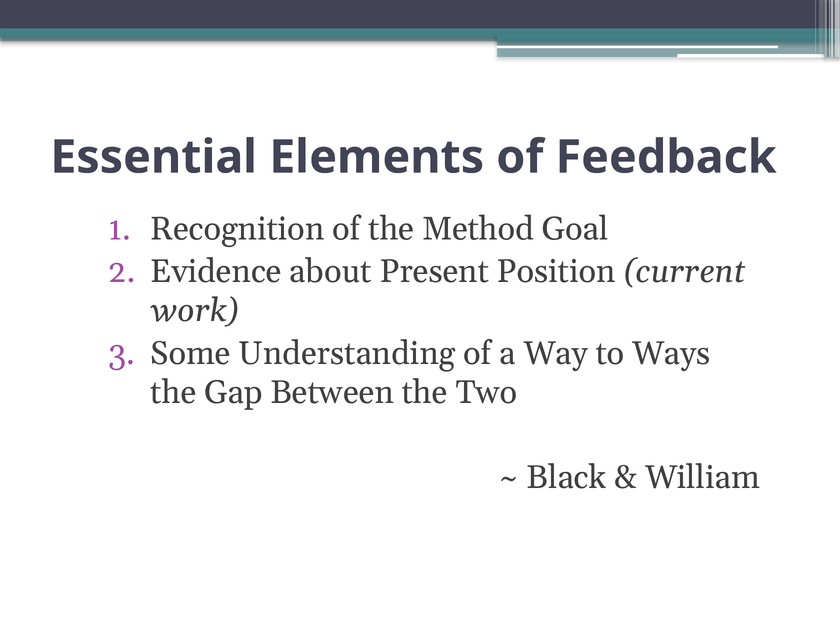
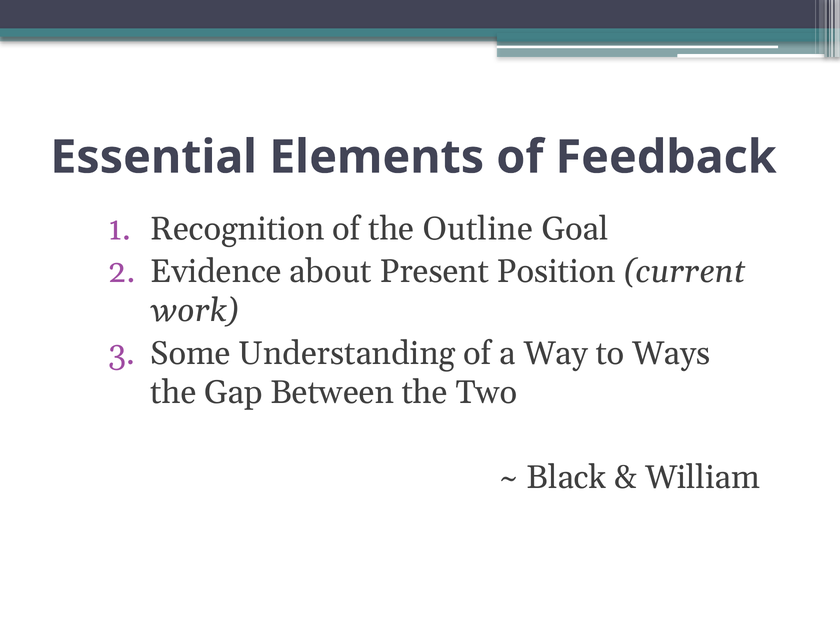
Method: Method -> Outline
